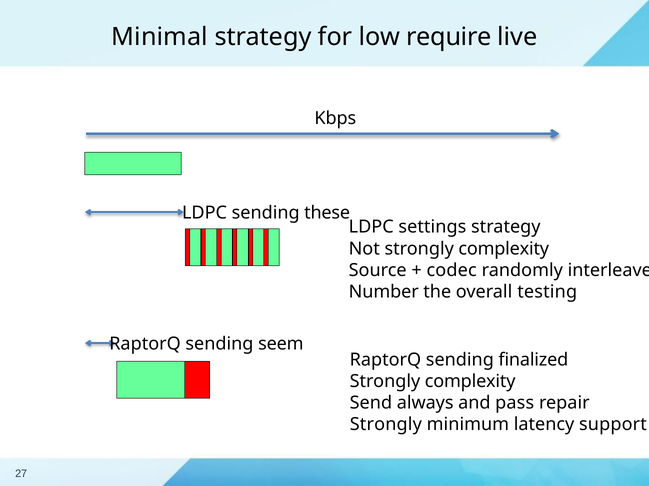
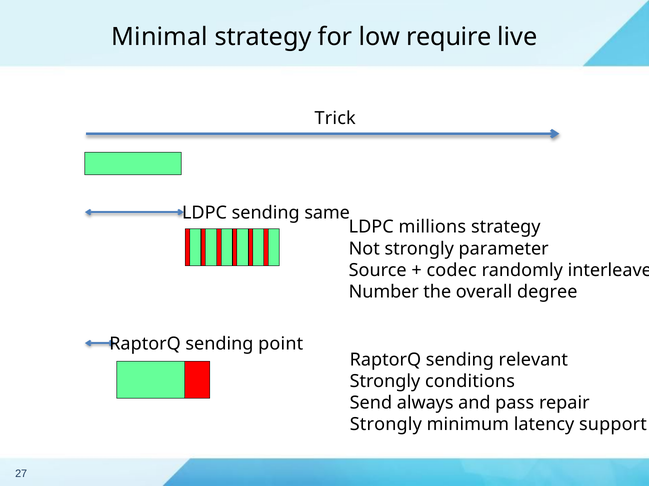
Kbps: Kbps -> Trick
these: these -> same
settings: settings -> millions
Not strongly complexity: complexity -> parameter
testing: testing -> degree
seem: seem -> point
finalized: finalized -> relevant
complexity at (470, 382): complexity -> conditions
